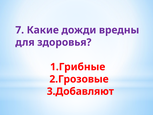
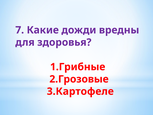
3.Добавляют: 3.Добавляют -> 3.Картофеле
